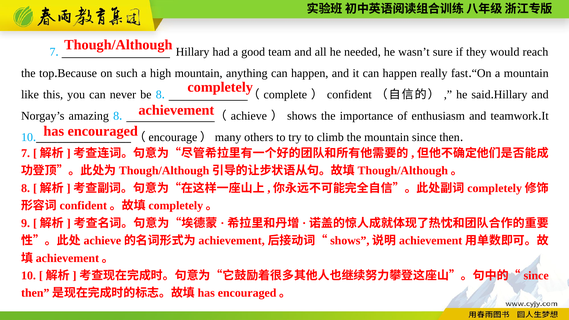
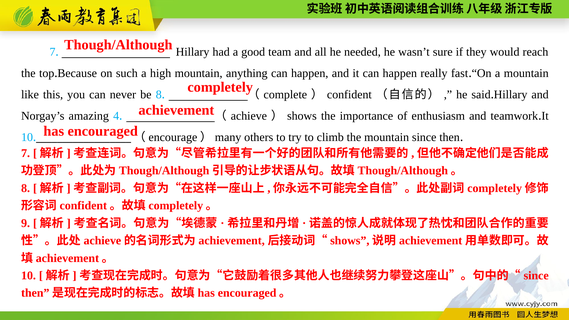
amazing 8: 8 -> 4
